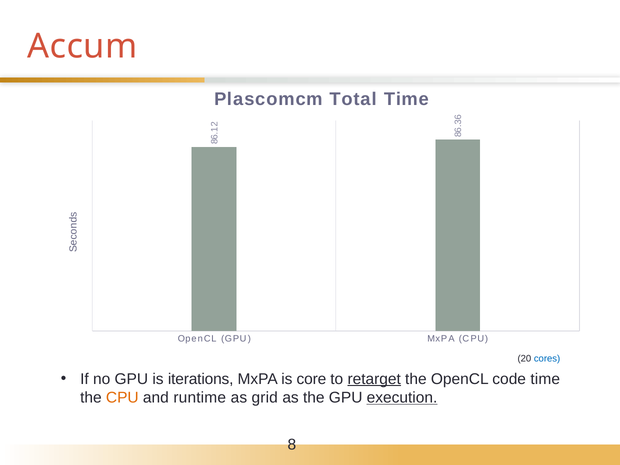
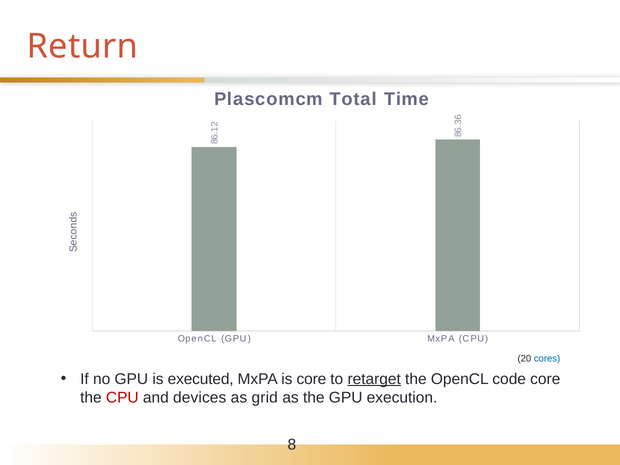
Accum: Accum -> Return
iterations: iterations -> executed
code time: time -> core
CPU at (122, 398) colour: orange -> red
runtime: runtime -> devices
execution underline: present -> none
